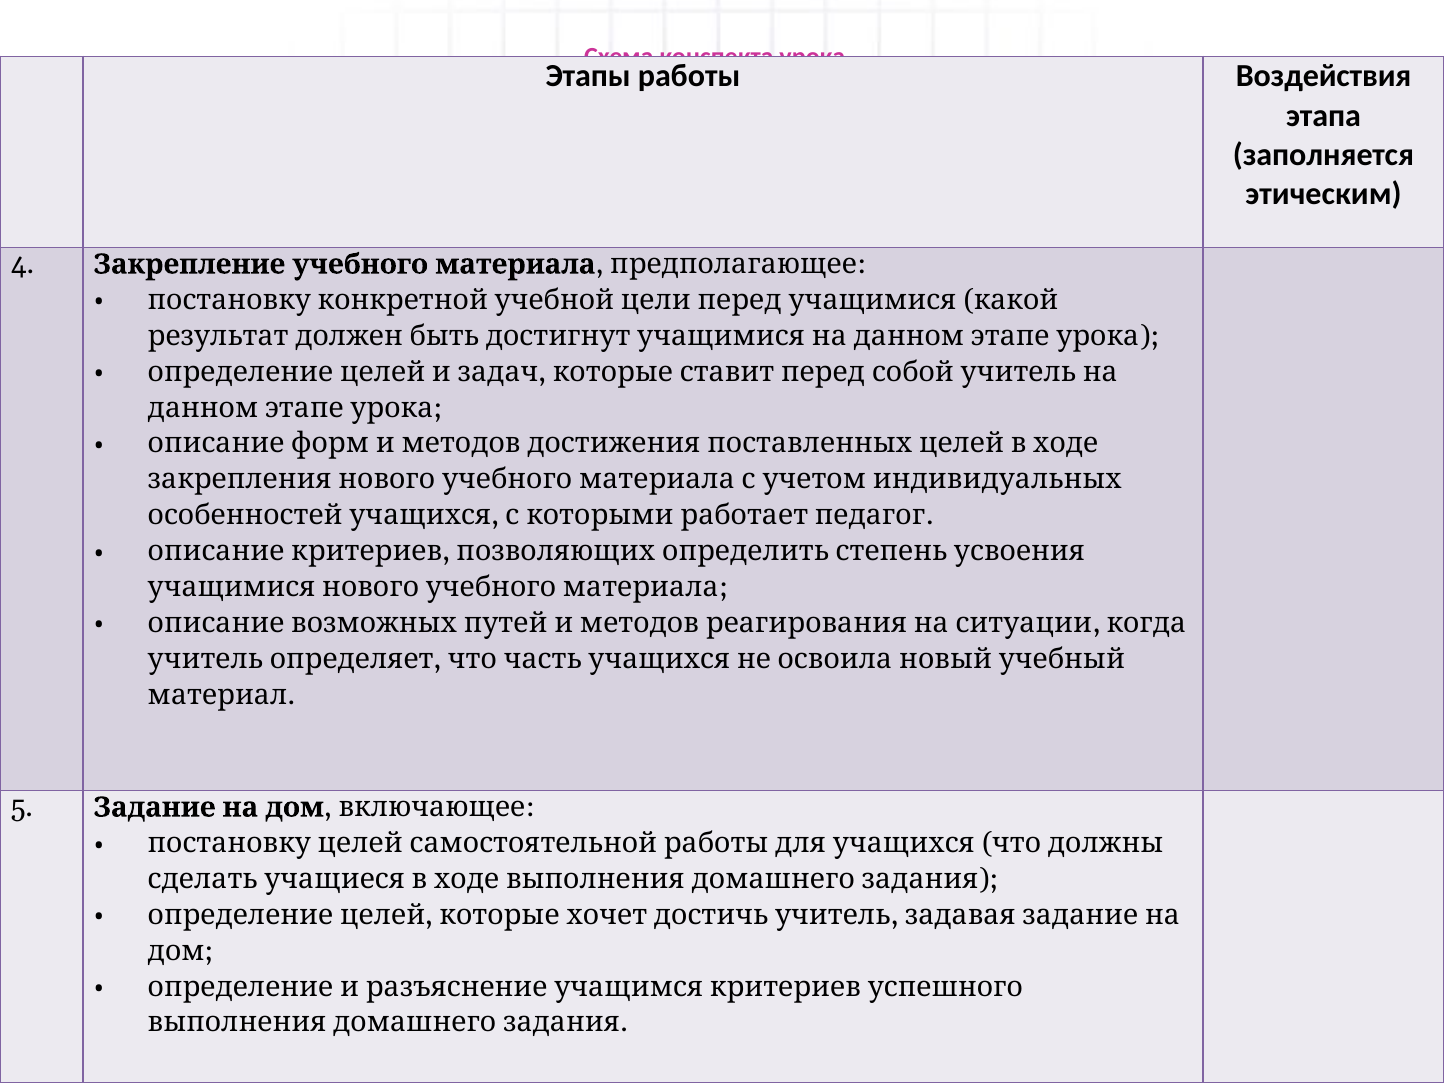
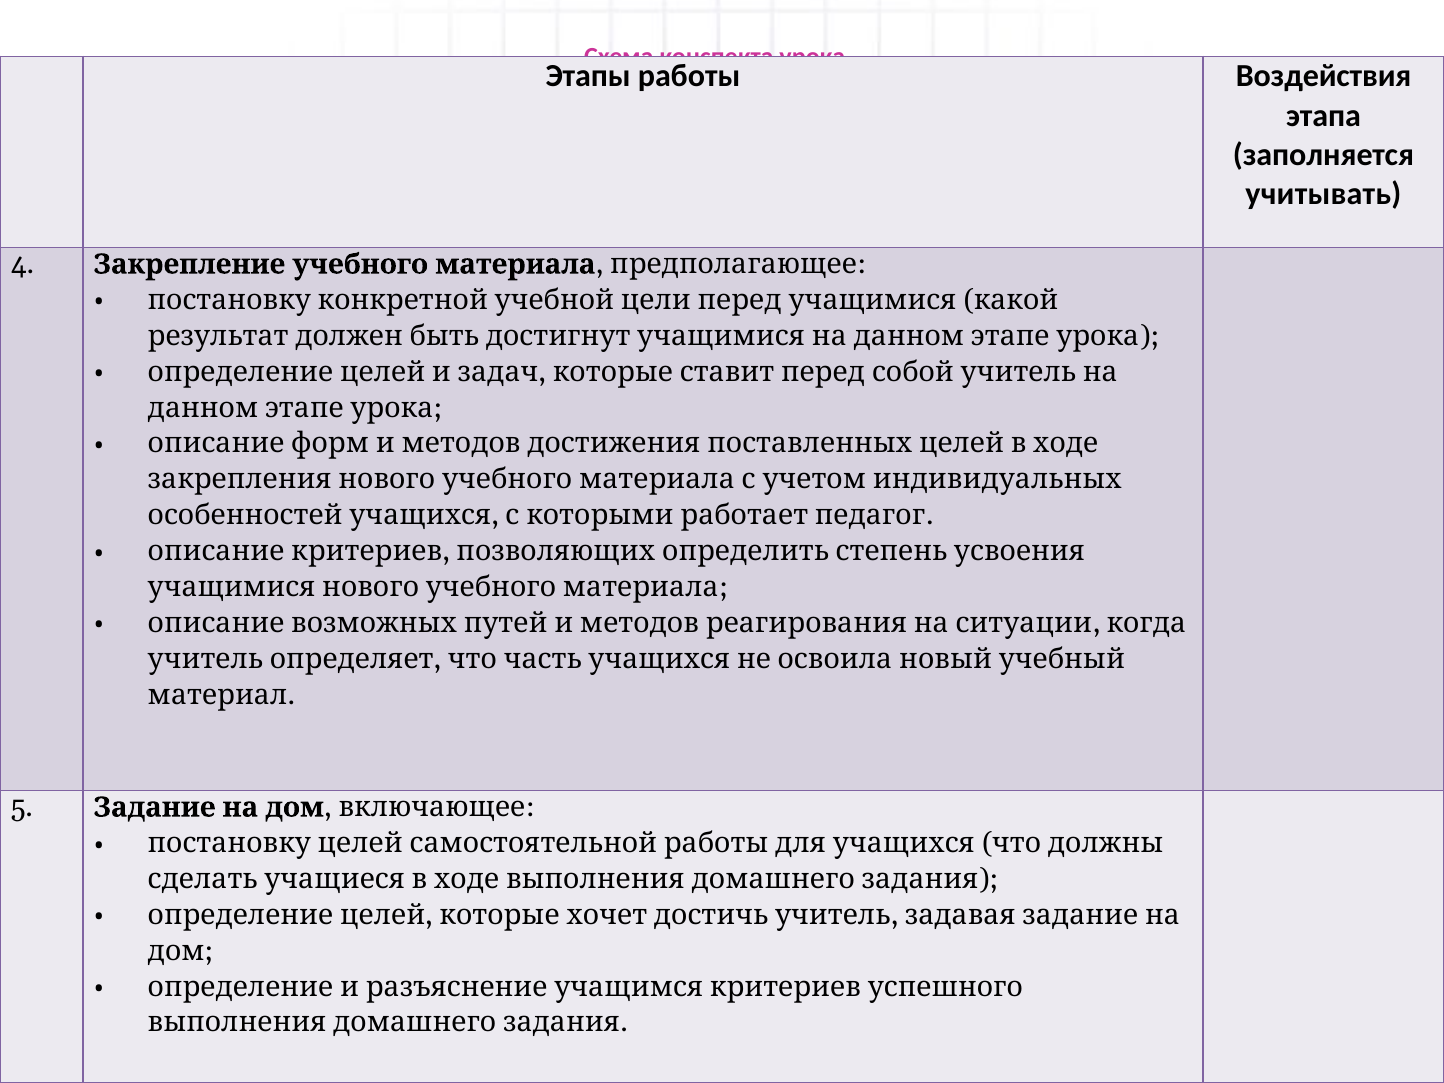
этическим: этическим -> учитывать
